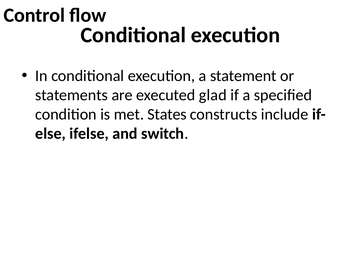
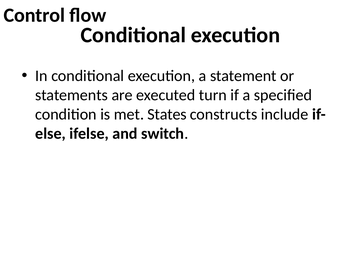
glad: glad -> turn
